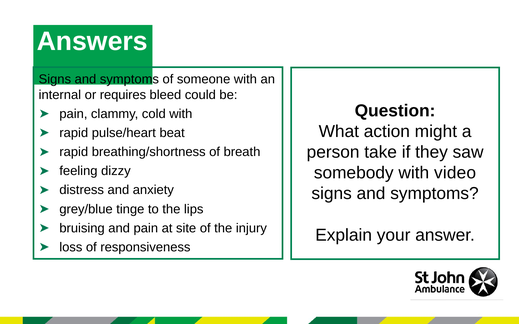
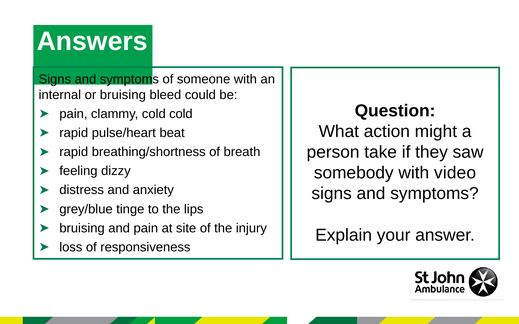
or requires: requires -> bruising
cold with: with -> cold
